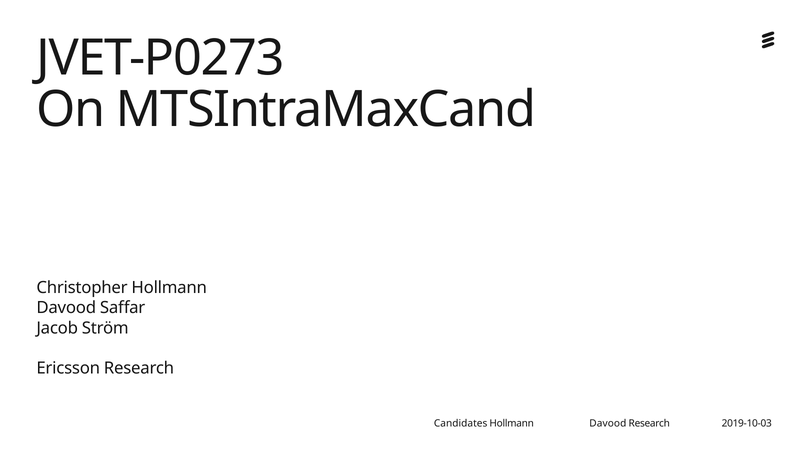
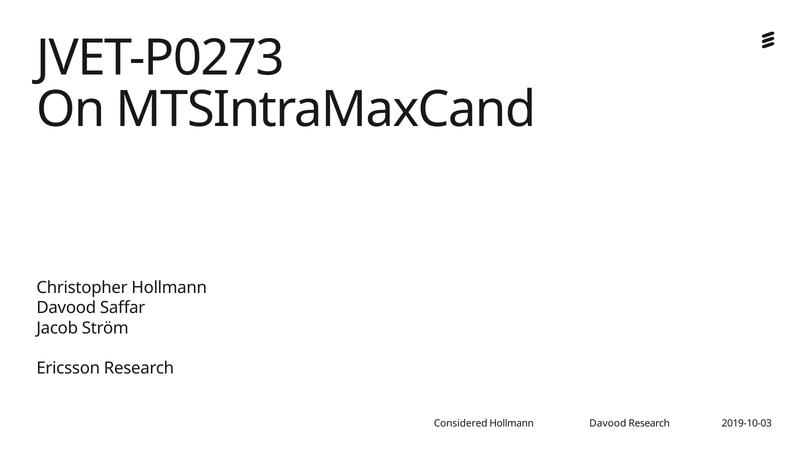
Candidates: Candidates -> Considered
